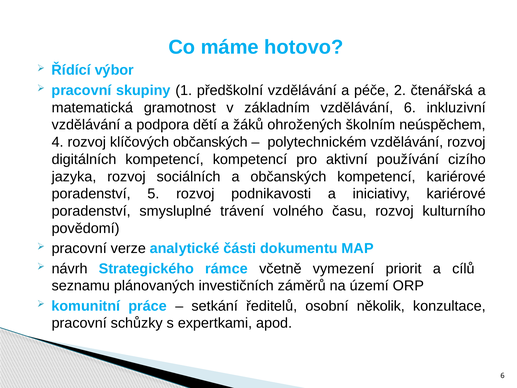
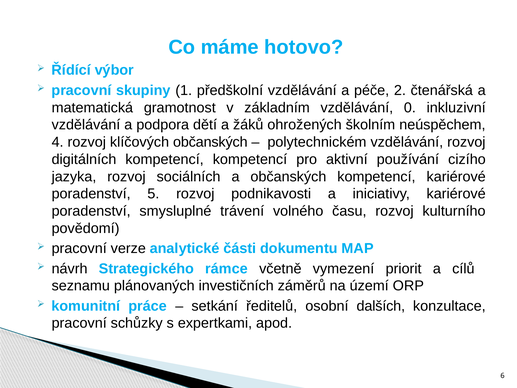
vzdělávání 6: 6 -> 0
několik: několik -> dalších
